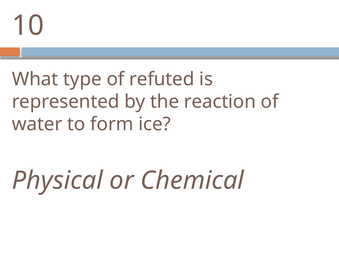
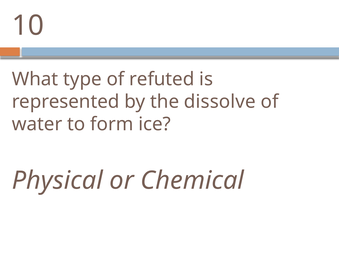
reaction: reaction -> dissolve
